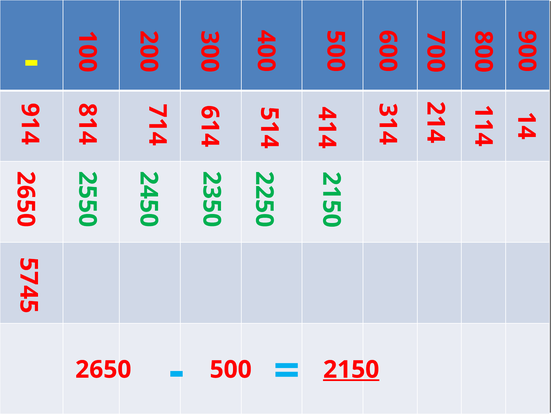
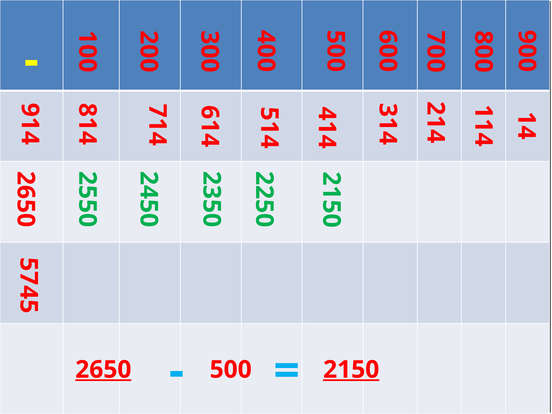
2650 underline: none -> present
